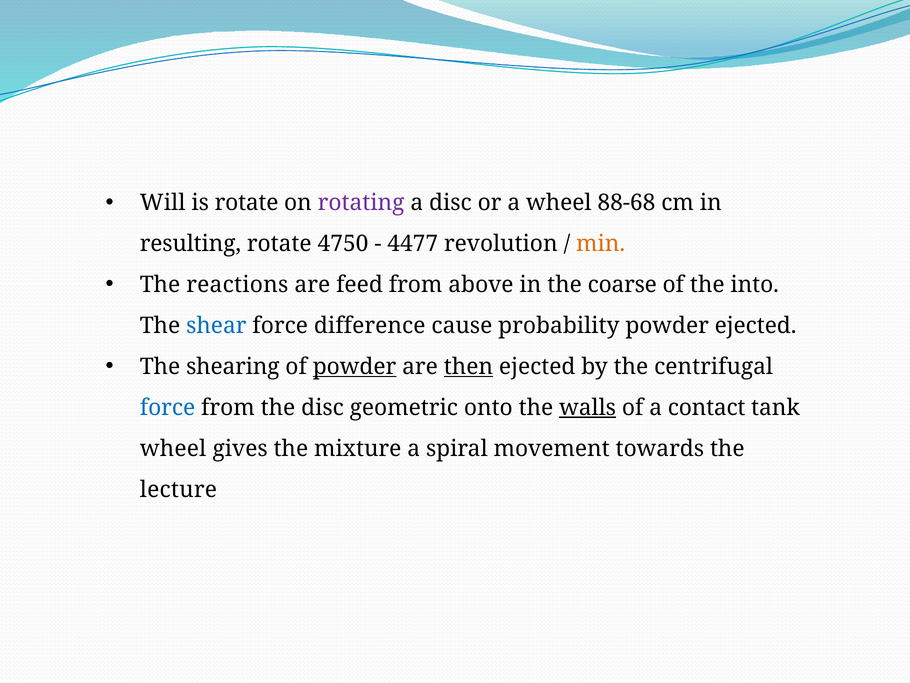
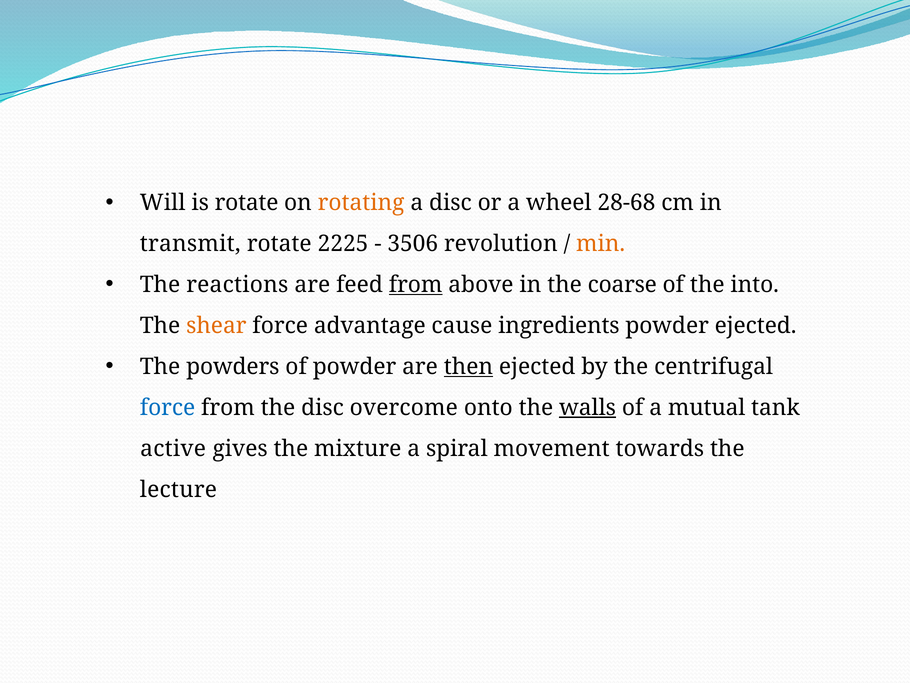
rotating colour: purple -> orange
88-68: 88-68 -> 28-68
resulting: resulting -> transmit
4750: 4750 -> 2225
4477: 4477 -> 3506
from at (416, 284) underline: none -> present
shear colour: blue -> orange
difference: difference -> advantage
probability: probability -> ingredients
shearing: shearing -> powders
powder at (355, 366) underline: present -> none
geometric: geometric -> overcome
contact: contact -> mutual
wheel at (173, 448): wheel -> active
